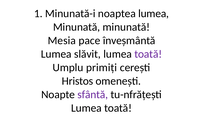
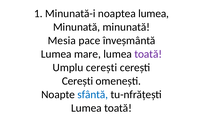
slăvit: slăvit -> mare
Umplu primiți: primiți -> cerești
Hristos at (78, 81): Hristos -> Cerești
sfântă colour: purple -> blue
